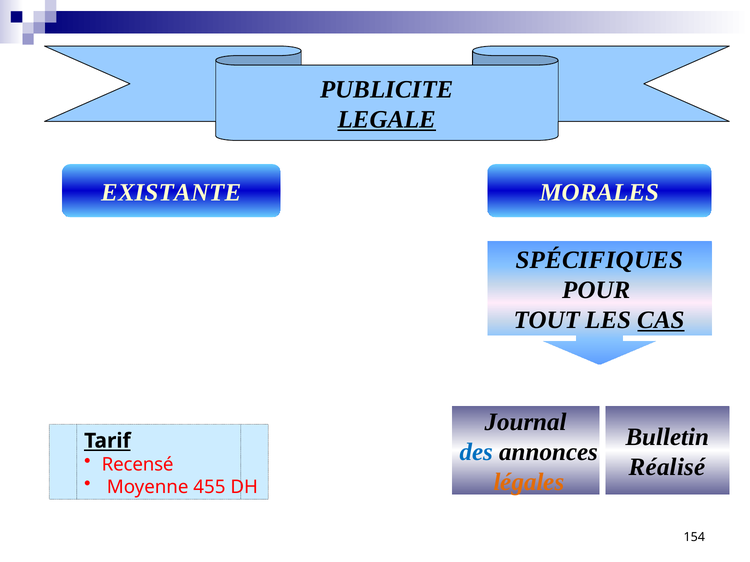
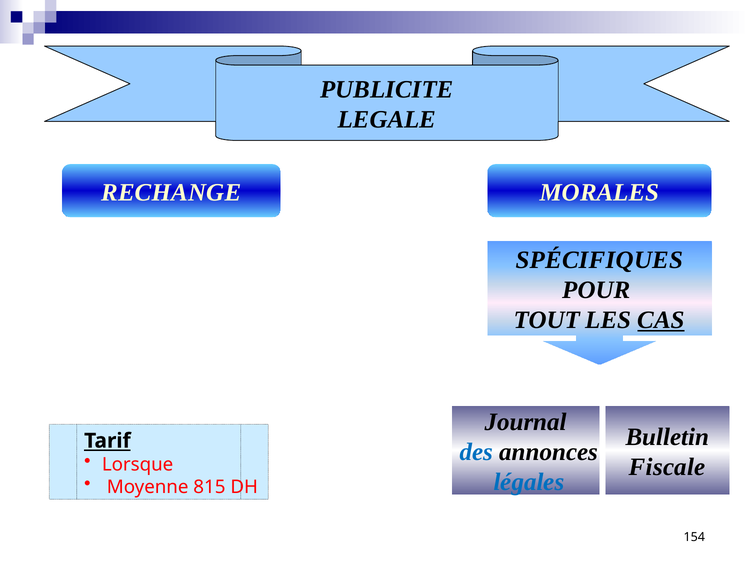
LEGALE underline: present -> none
EXISTANTE: EXISTANTE -> RECHANGE
Recensé: Recensé -> Lorsque
Réalisé: Réalisé -> Fiscale
légales colour: orange -> blue
455: 455 -> 815
